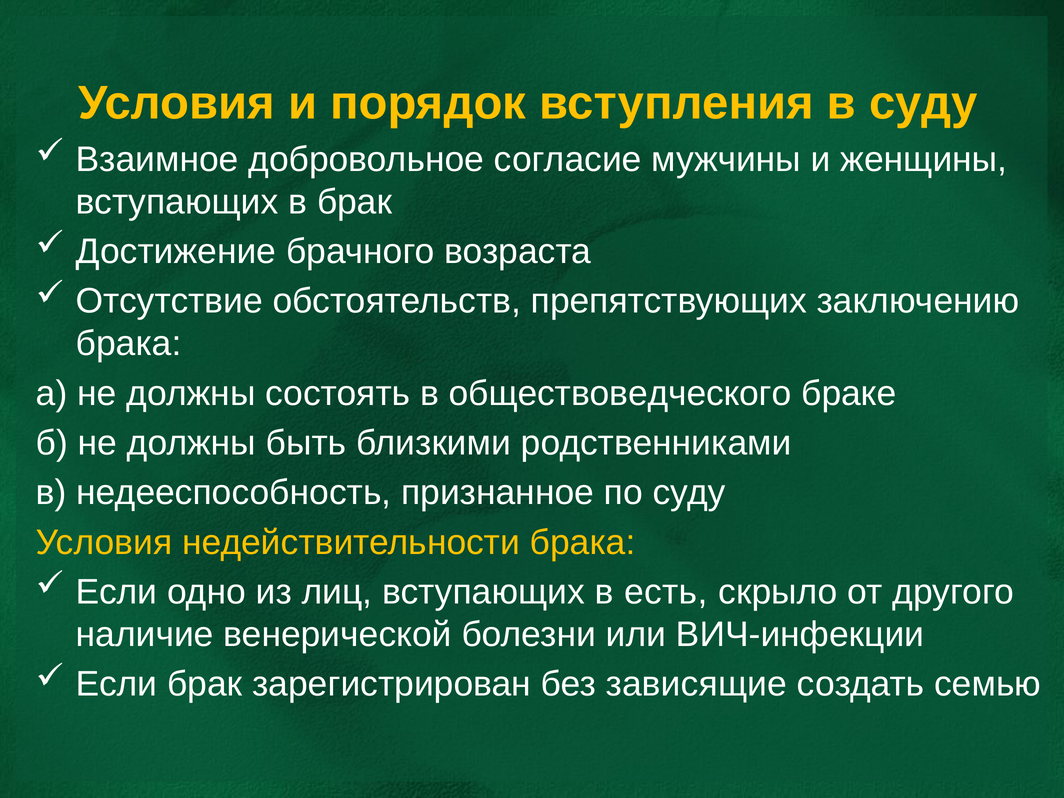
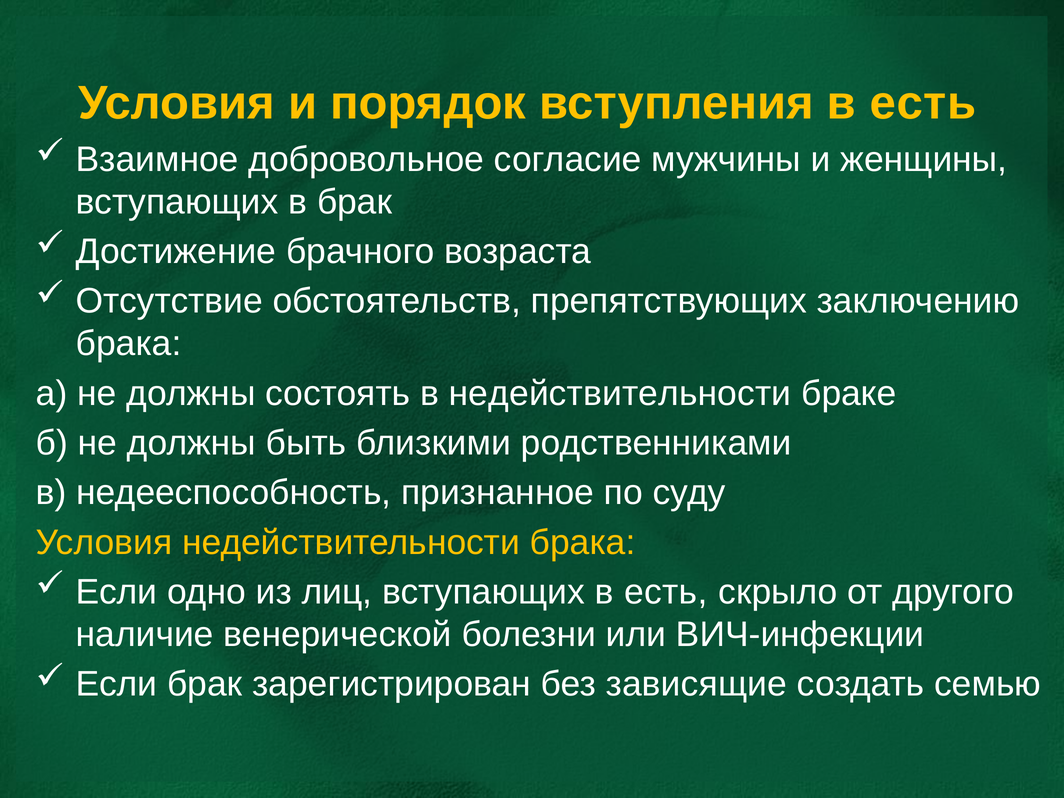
вступления в суду: суду -> есть
в обществоведческого: обществоведческого -> недействительности
